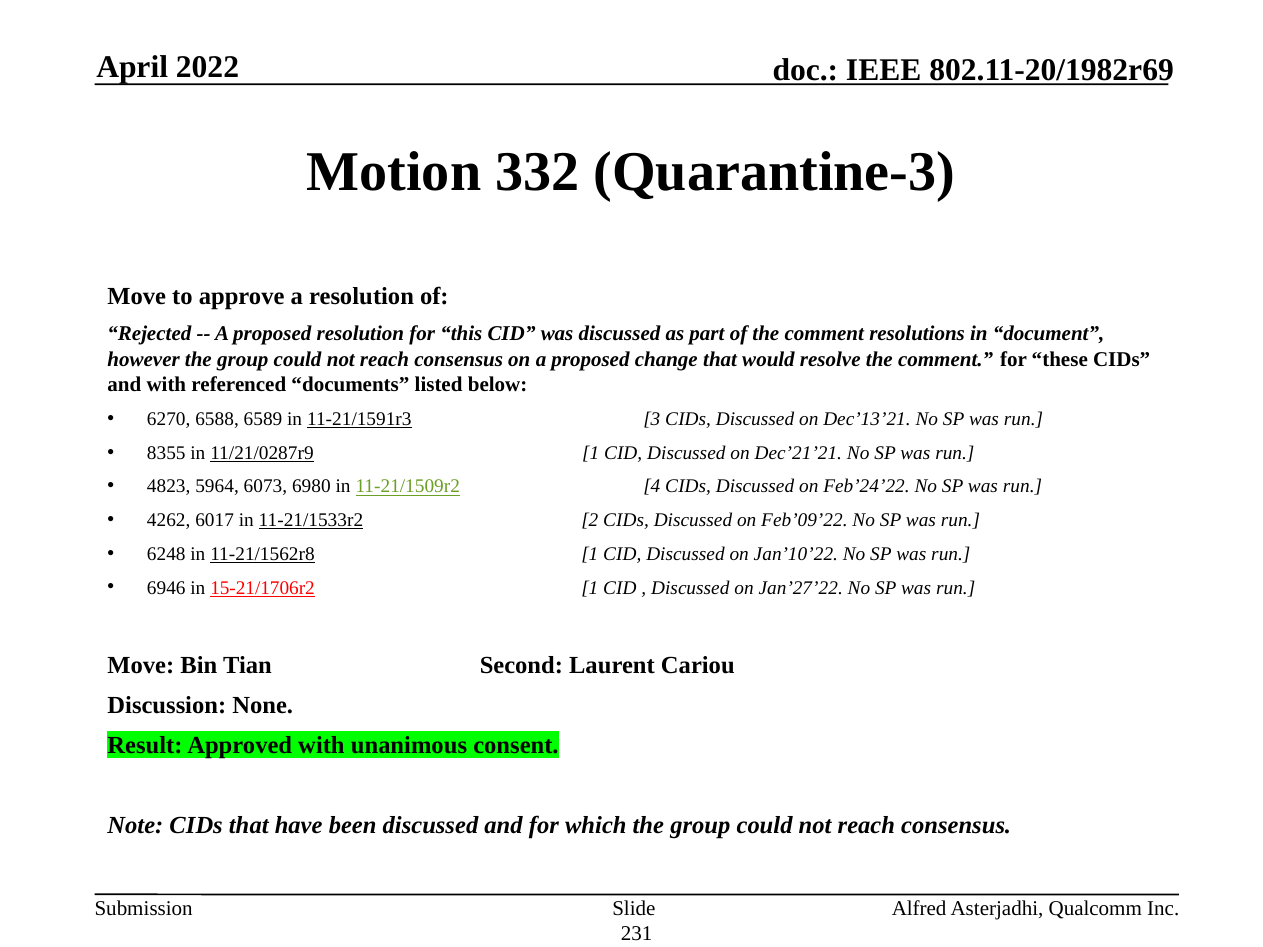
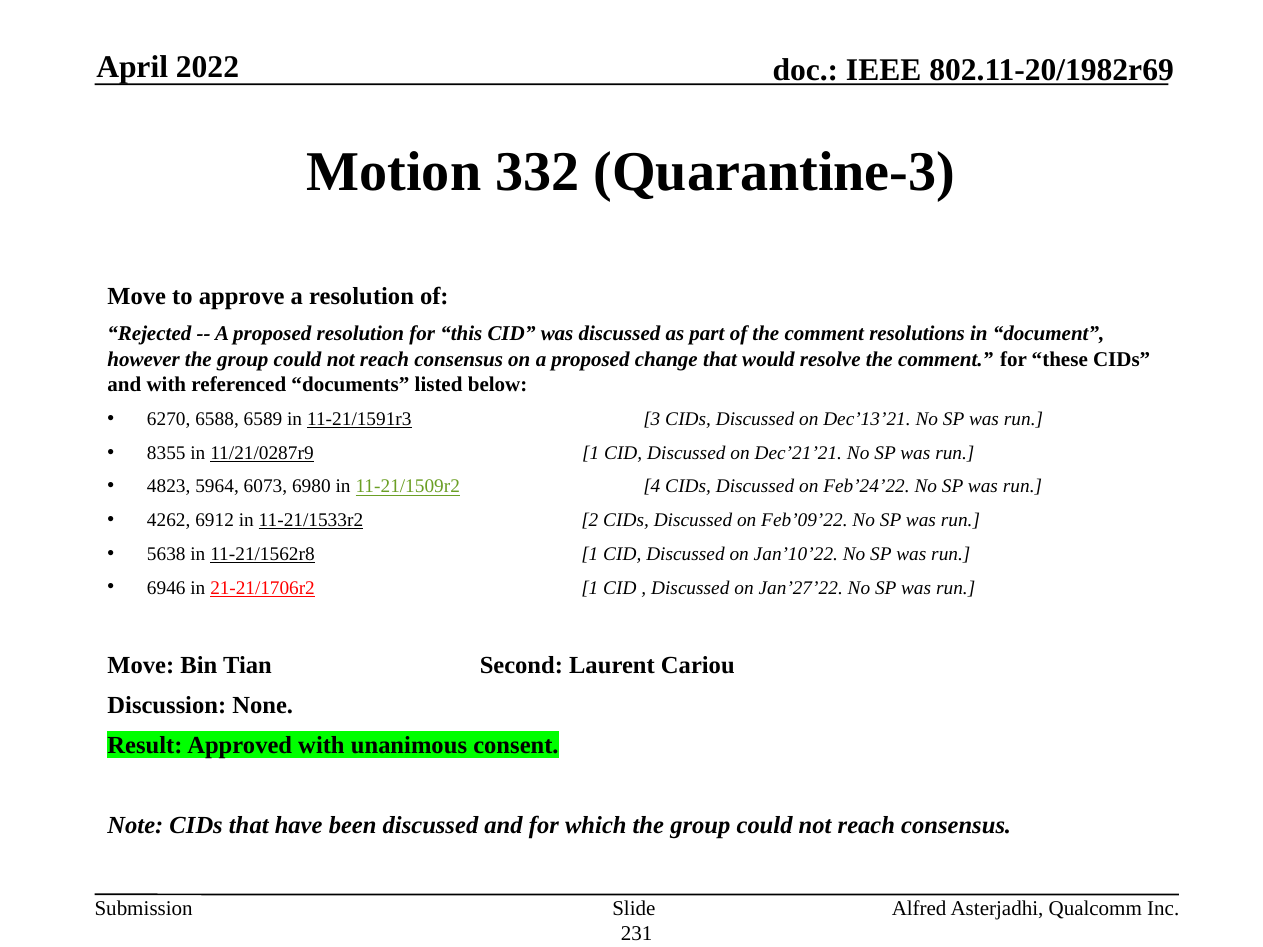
6017: 6017 -> 6912
6248: 6248 -> 5638
15-21/1706r2: 15-21/1706r2 -> 21-21/1706r2
